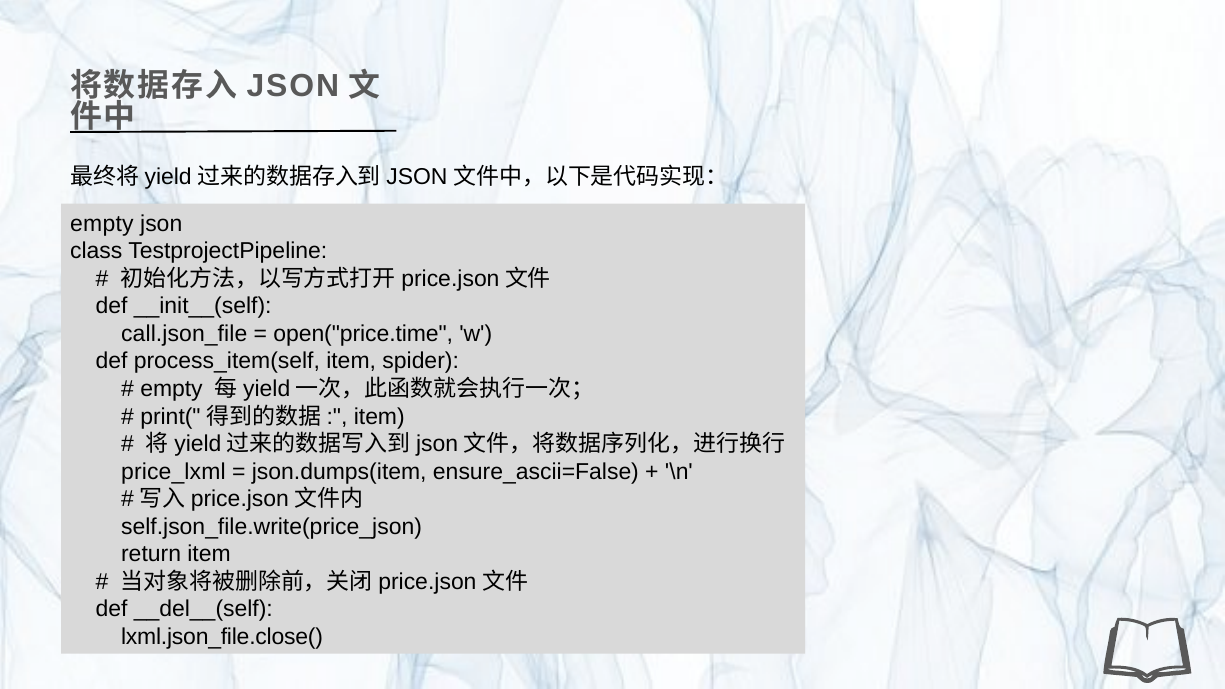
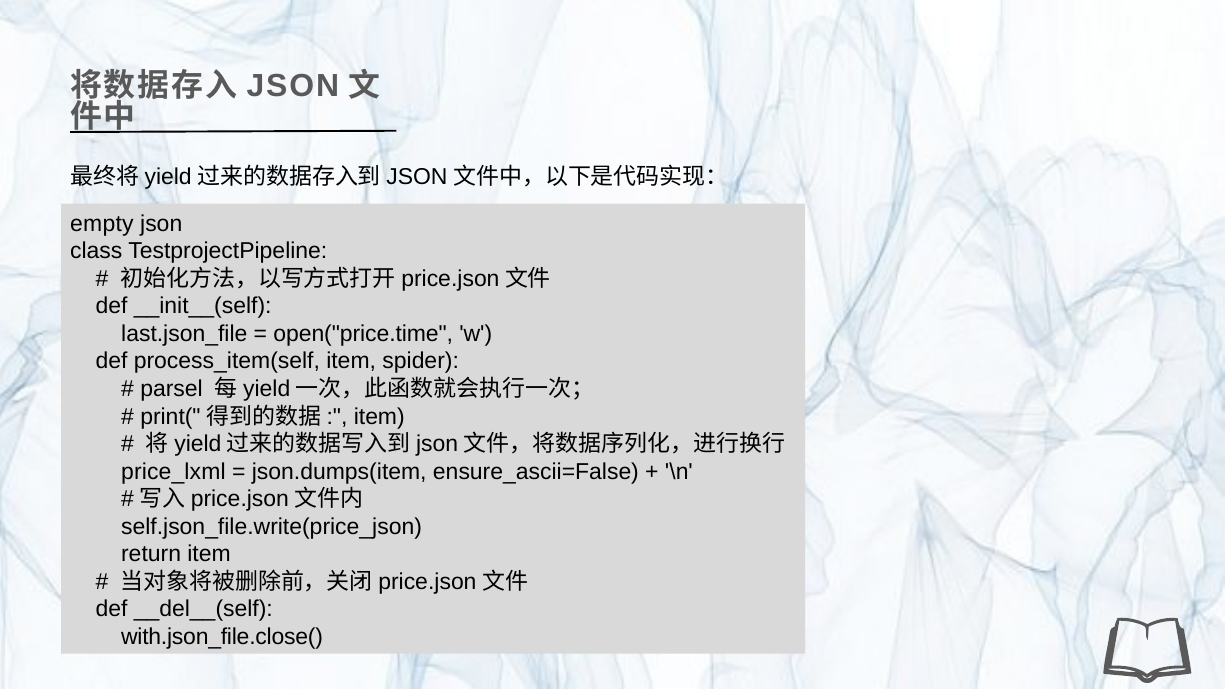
call.json_file: call.json_file -> last.json_file
empty at (172, 389): empty -> parsel
lxml.json_file.close(: lxml.json_file.close( -> with.json_file.close(
